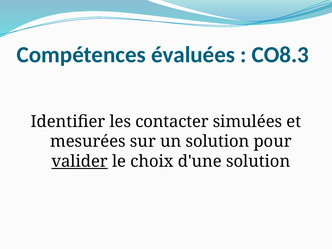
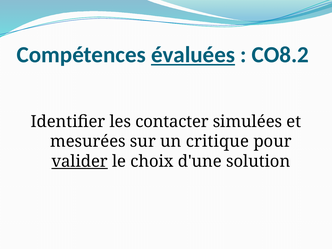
évaluées underline: none -> present
CO8.3: CO8.3 -> CO8.2
un solution: solution -> critique
